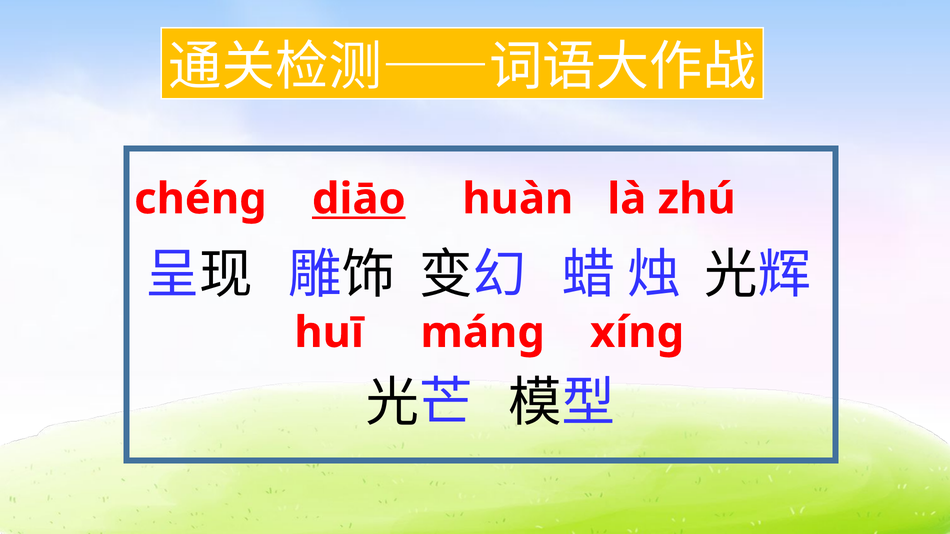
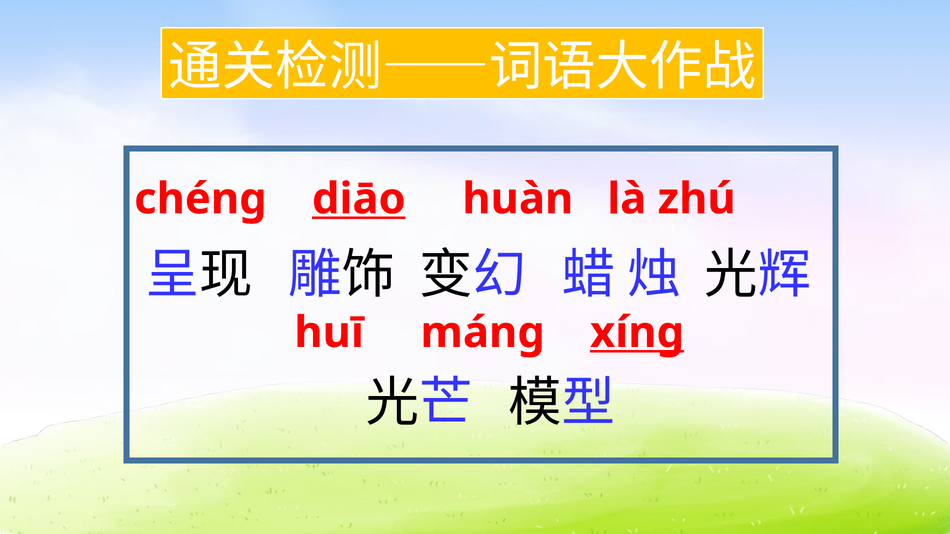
xíng underline: none -> present
